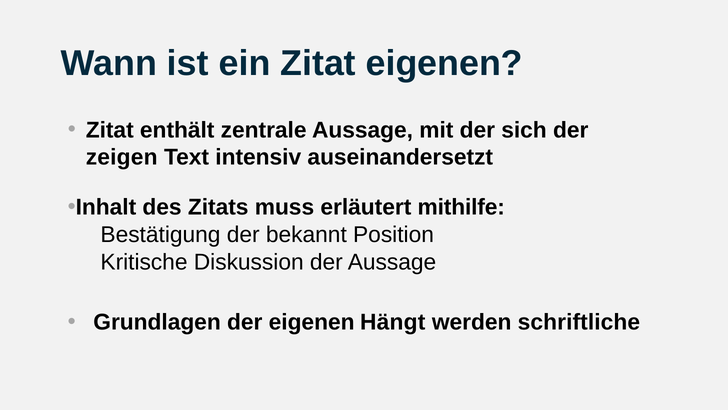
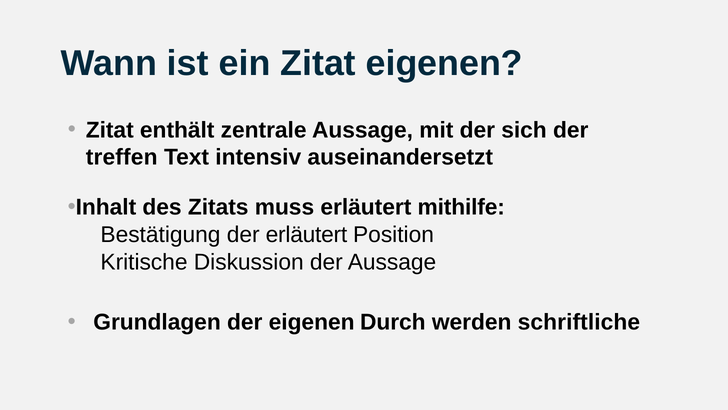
zeigen: zeigen -> treffen
der bekannt: bekannt -> erläutert
Hängt: Hängt -> Durch
